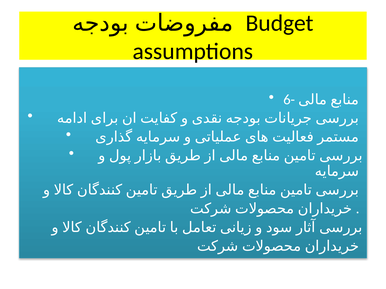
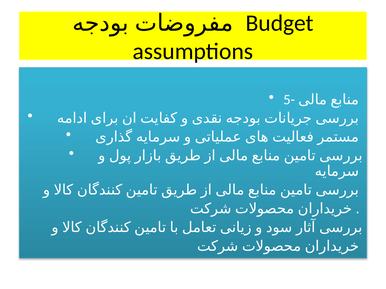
6-: 6- -> 5-
